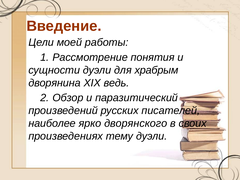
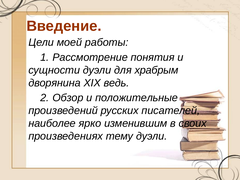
паразитический: паразитический -> положительные
дворянского: дворянского -> изменившим
